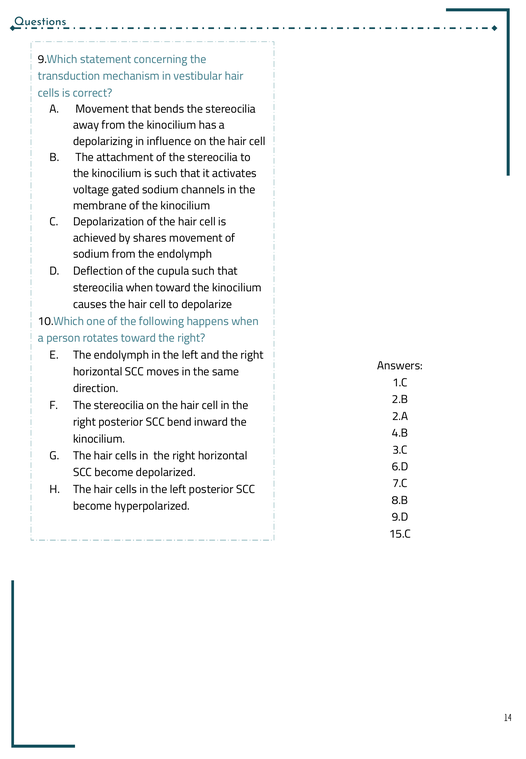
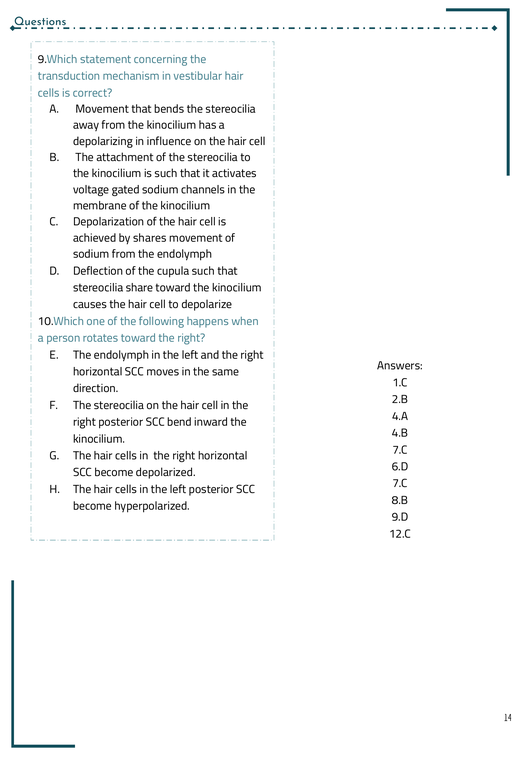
stereocilia when: when -> share
2.A: 2.A -> 4.A
3.C at (400, 450): 3.C -> 7.C
15.C: 15.C -> 12.C
